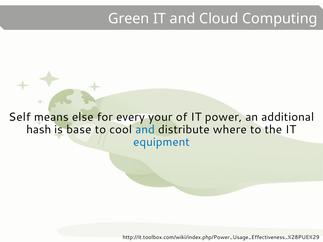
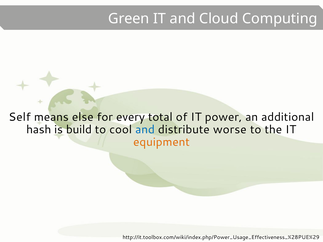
your: your -> total
base: base -> build
where: where -> worse
equipment colour: blue -> orange
